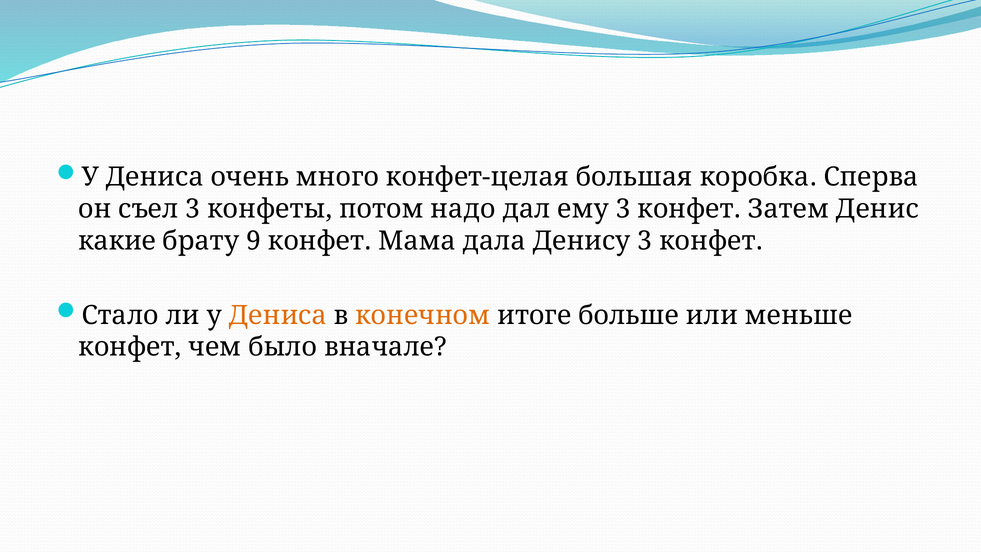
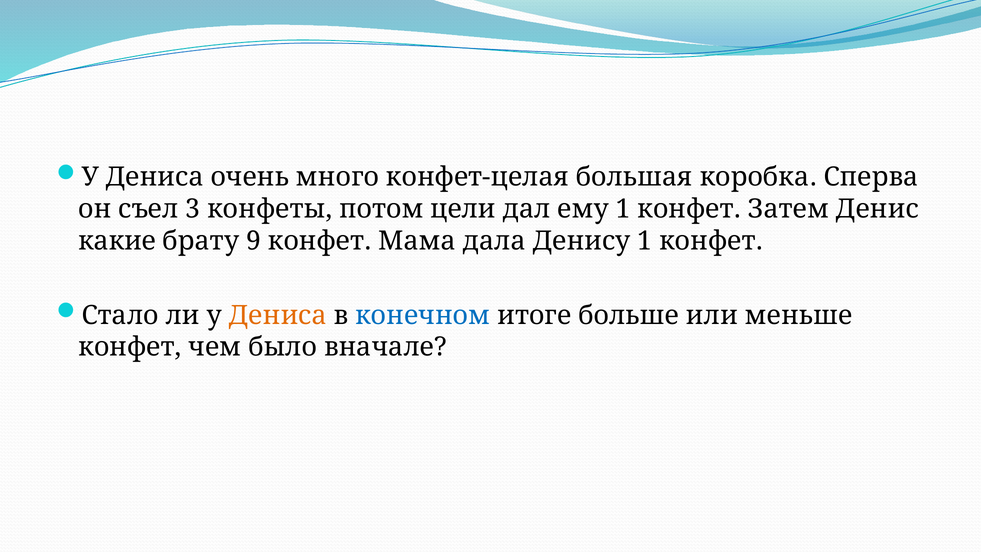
надо: надо -> цели
ему 3: 3 -> 1
Денису 3: 3 -> 1
конечном colour: orange -> blue
